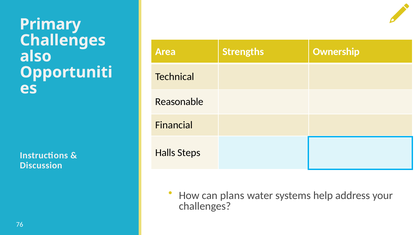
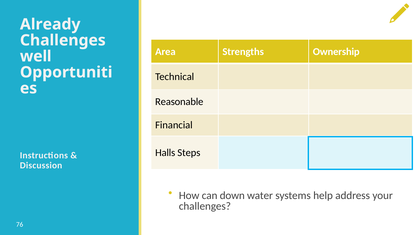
Primary: Primary -> Already
also: also -> well
plans: plans -> down
